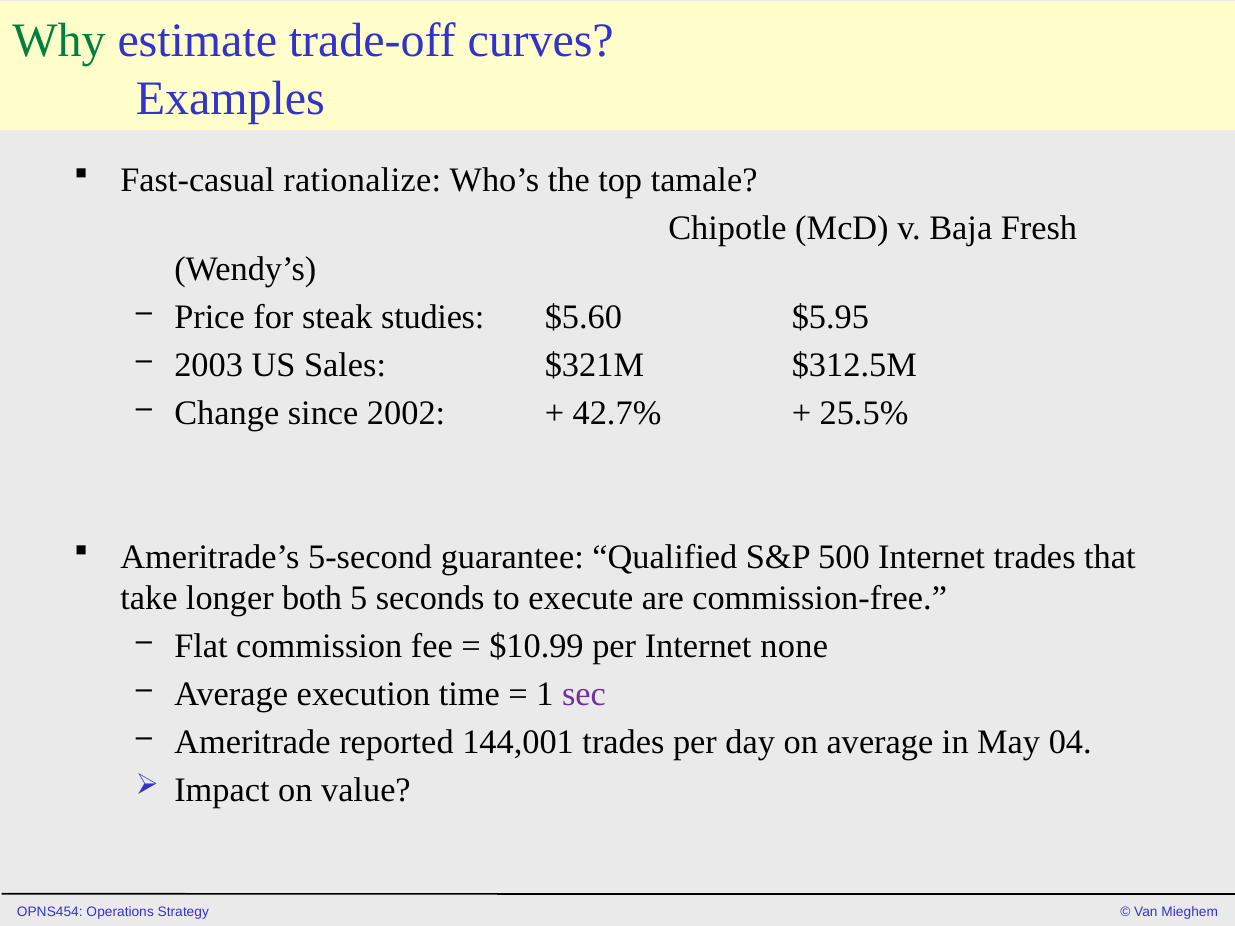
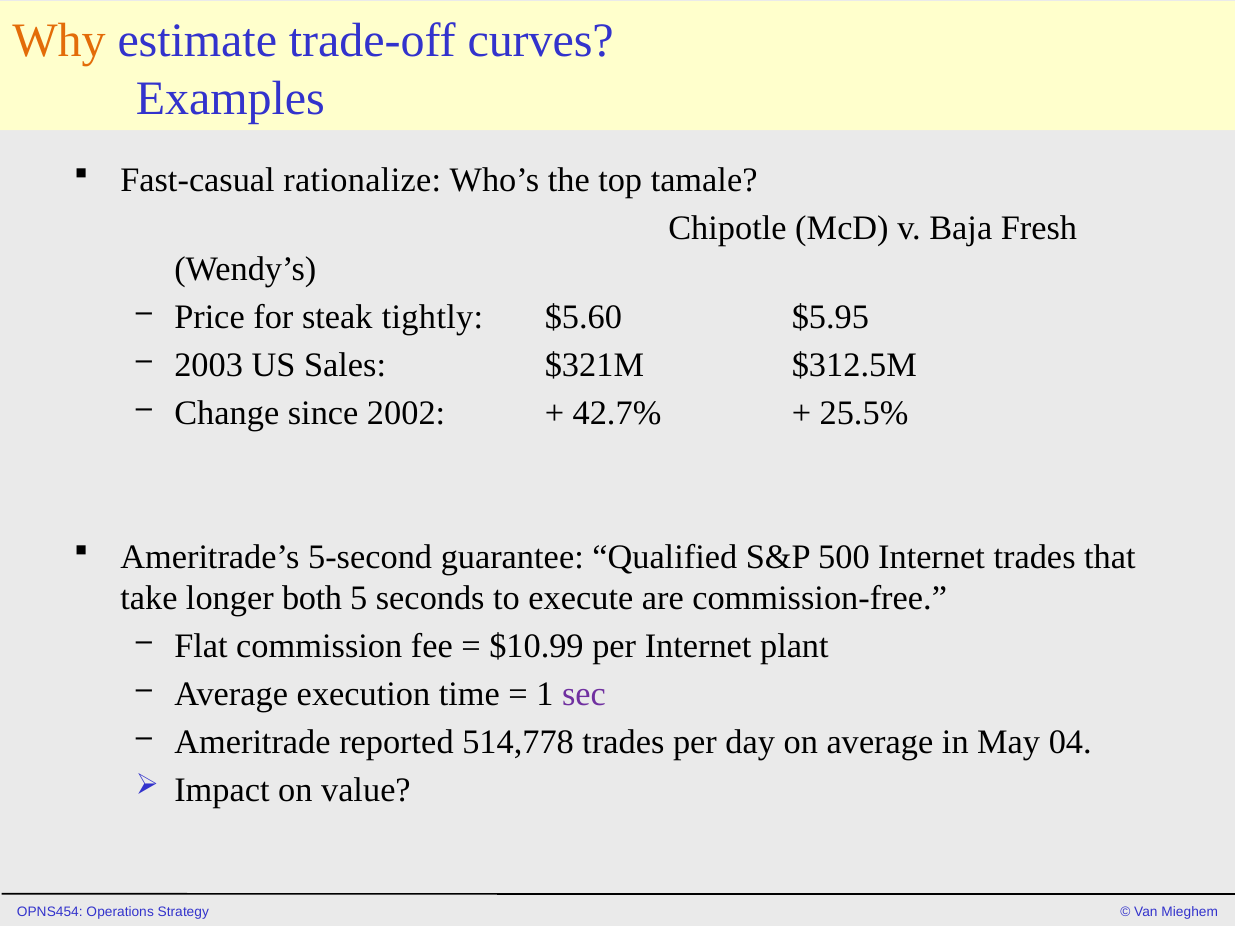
Why colour: green -> orange
studies: studies -> tightly
none: none -> plant
144,001: 144,001 -> 514,778
